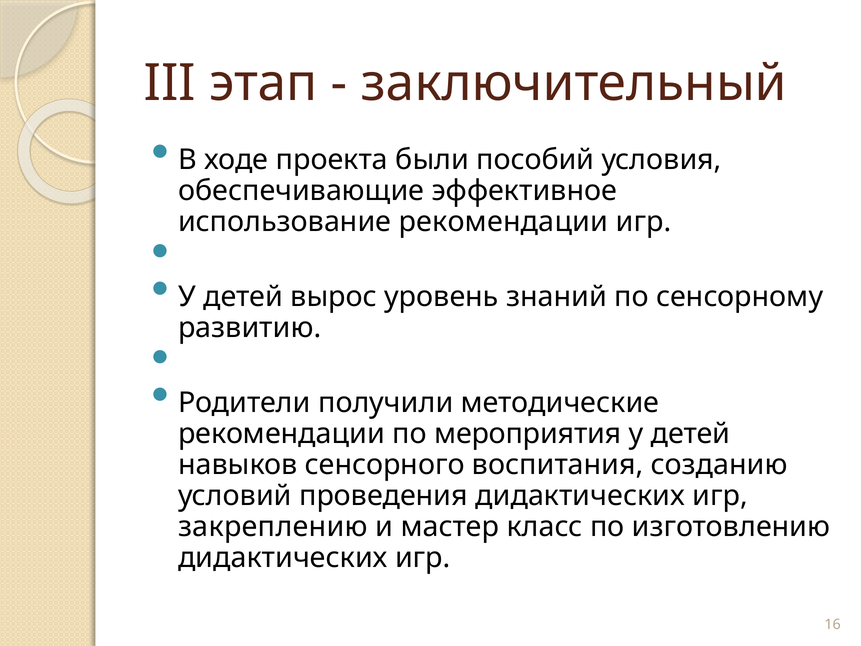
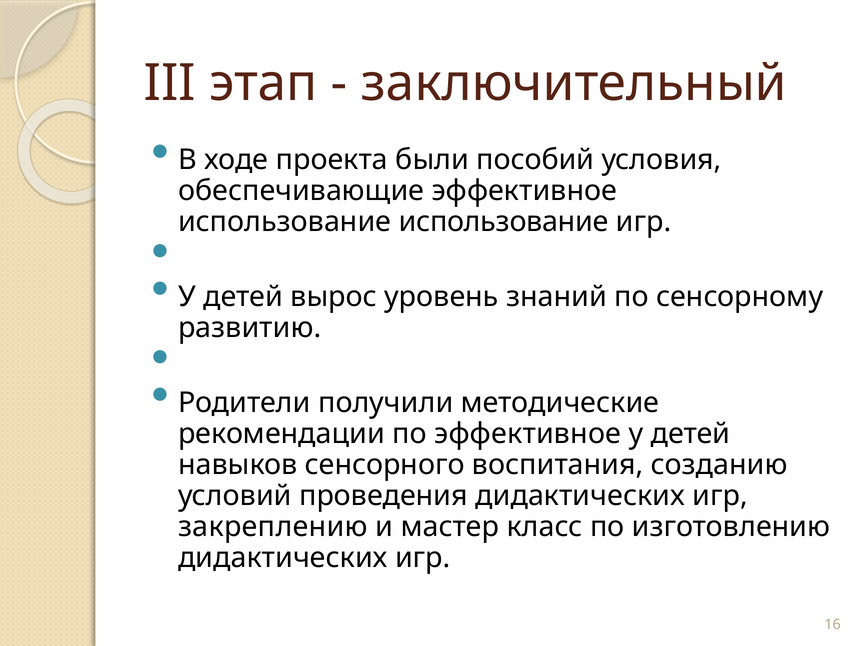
использование рекомендации: рекомендации -> использование
по мероприятия: мероприятия -> эффективное
